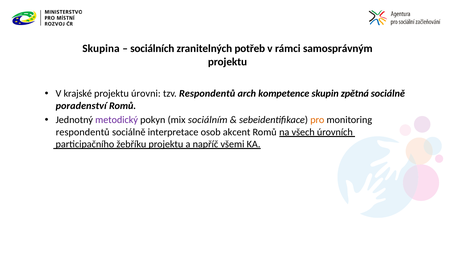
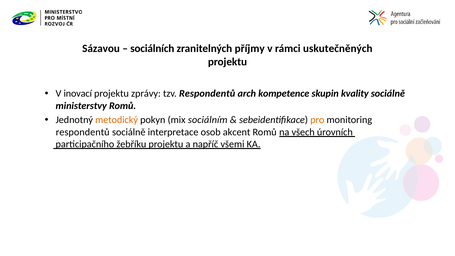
Skupina: Skupina -> Sázavou
potřeb: potřeb -> příjmy
samosprávným: samosprávným -> uskutečněných
krajské: krajské -> inovací
úrovni: úrovni -> zprávy
zpětná: zpětná -> kvality
poradenství: poradenství -> ministerstvy
metodický colour: purple -> orange
